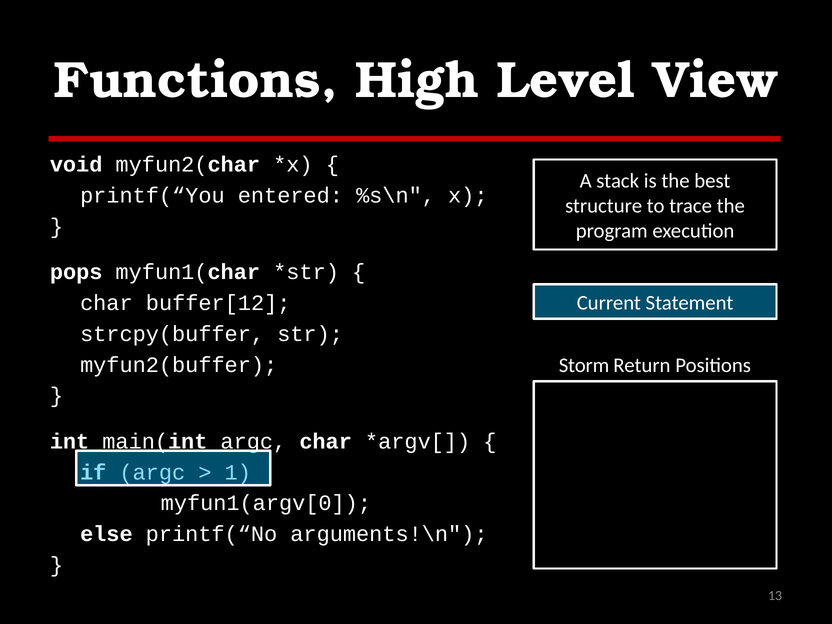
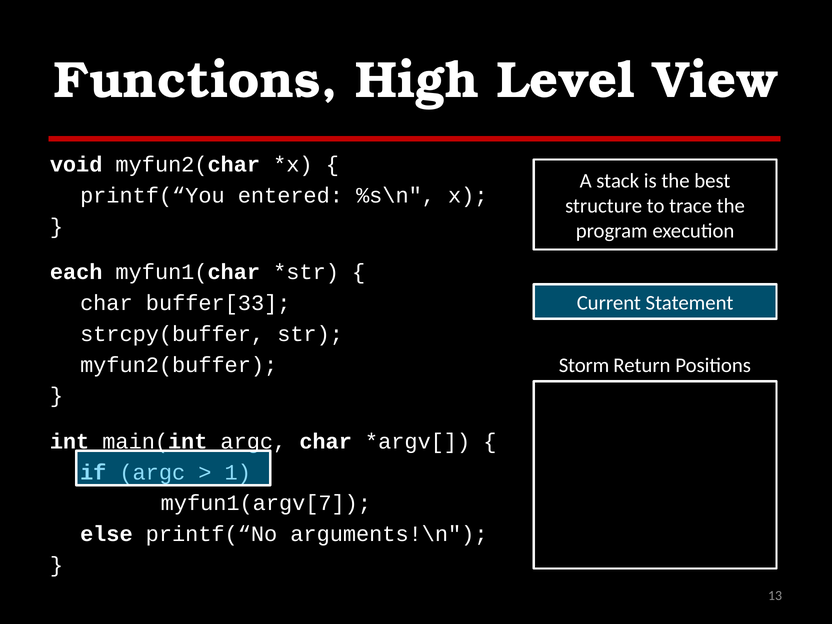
pops: pops -> each
buffer[12: buffer[12 -> buffer[33
myfun1(argv[0: myfun1(argv[0 -> myfun1(argv[7
